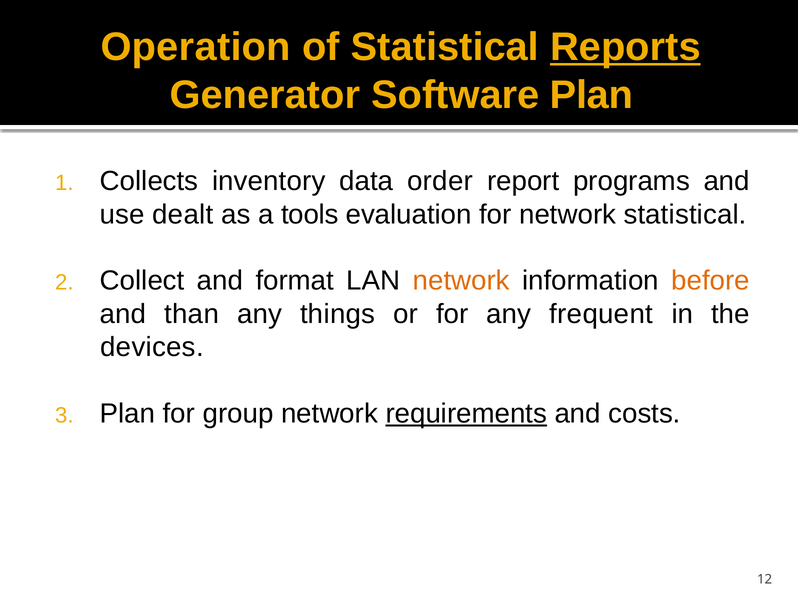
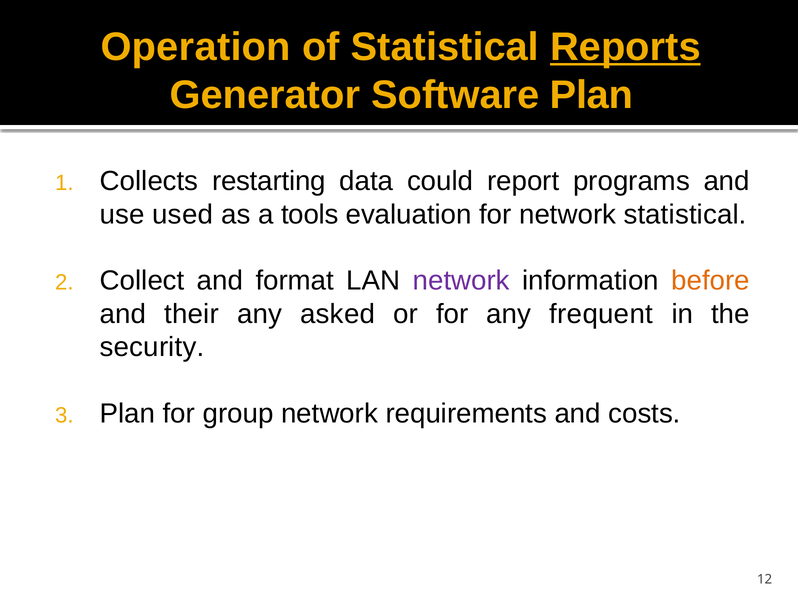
inventory: inventory -> restarting
order: order -> could
dealt: dealt -> used
network at (461, 281) colour: orange -> purple
than: than -> their
things: things -> asked
devices: devices -> security
requirements underline: present -> none
